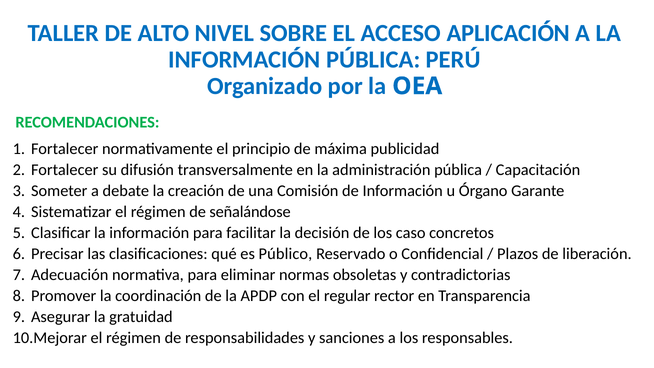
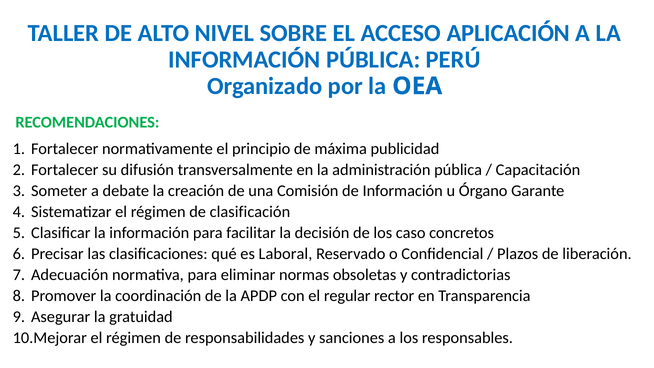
señalándose: señalándose -> clasificación
Público: Público -> Laboral
